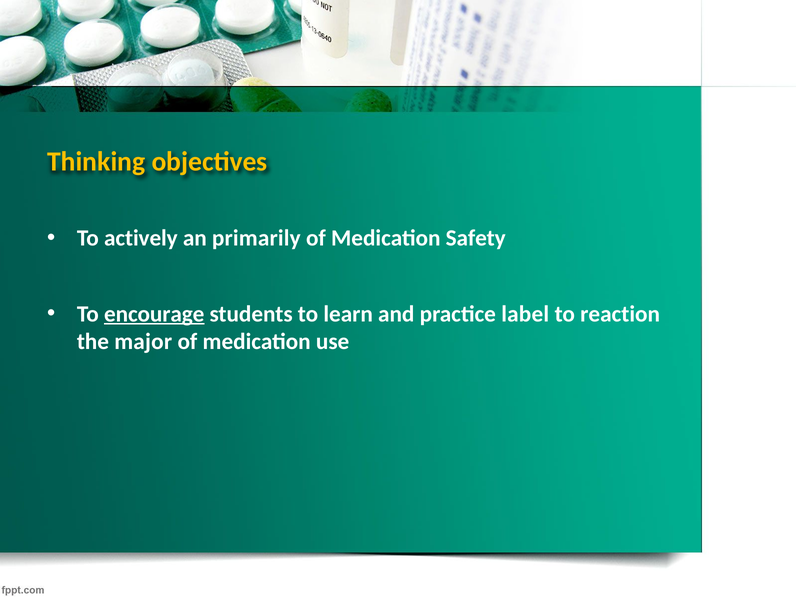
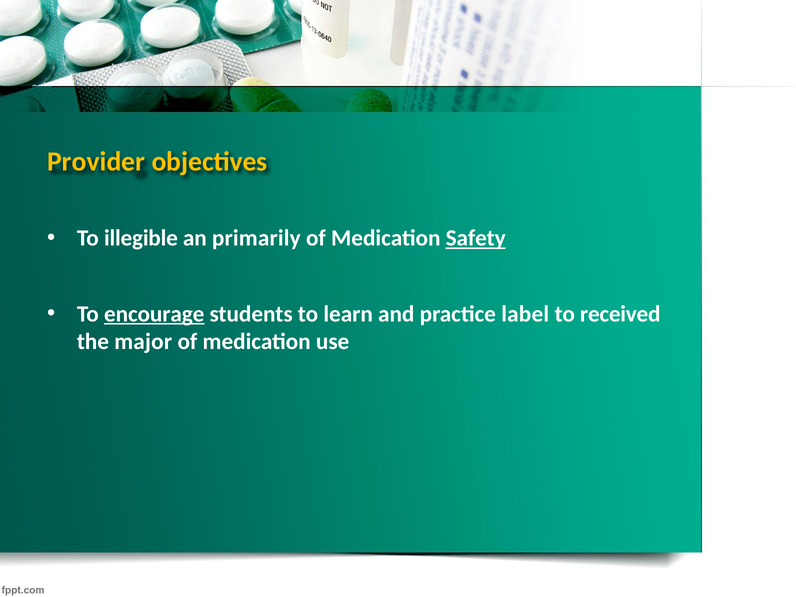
Thinking: Thinking -> Provider
actively: actively -> illegible
Safety underline: none -> present
reaction: reaction -> received
